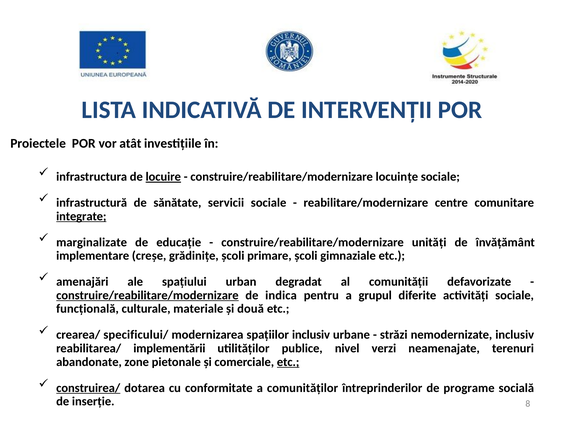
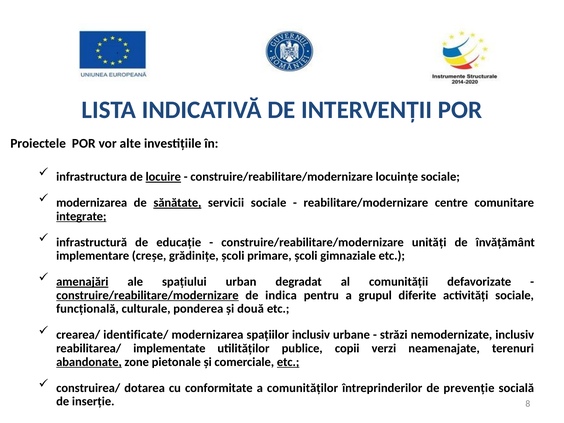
atât: atât -> alte
infrastructură at (92, 203): infrastructură -> modernizarea
sănătate underline: none -> present
marginalizate: marginalizate -> infrastructură
amenajări underline: none -> present
materiale: materiale -> ponderea
specificului/: specificului/ -> identificate/
implementării: implementării -> implementate
nivel: nivel -> copii
abandonate underline: none -> present
construirea/ underline: present -> none
programe: programe -> prevenție
